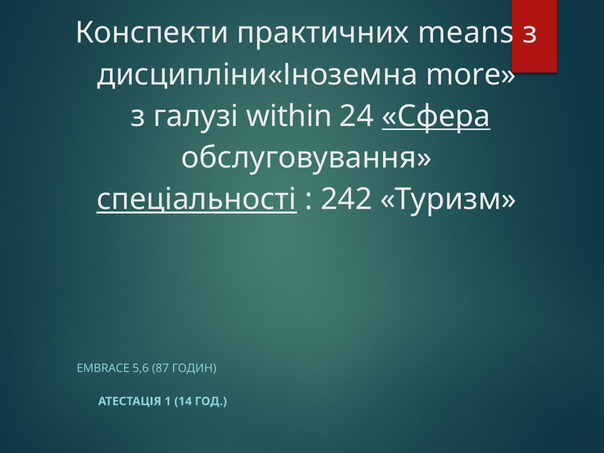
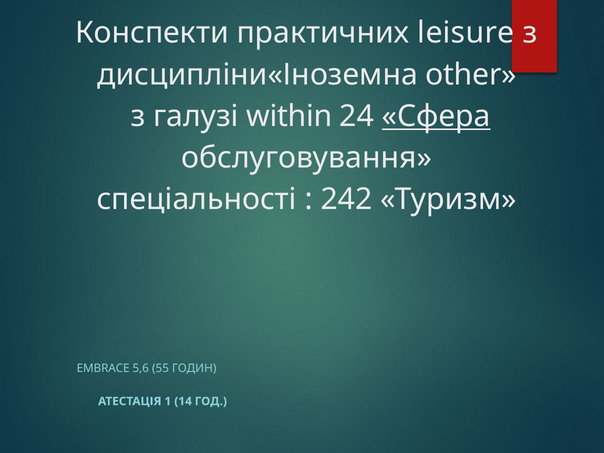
means: means -> leisure
more: more -> other
спеціальності underline: present -> none
87: 87 -> 55
